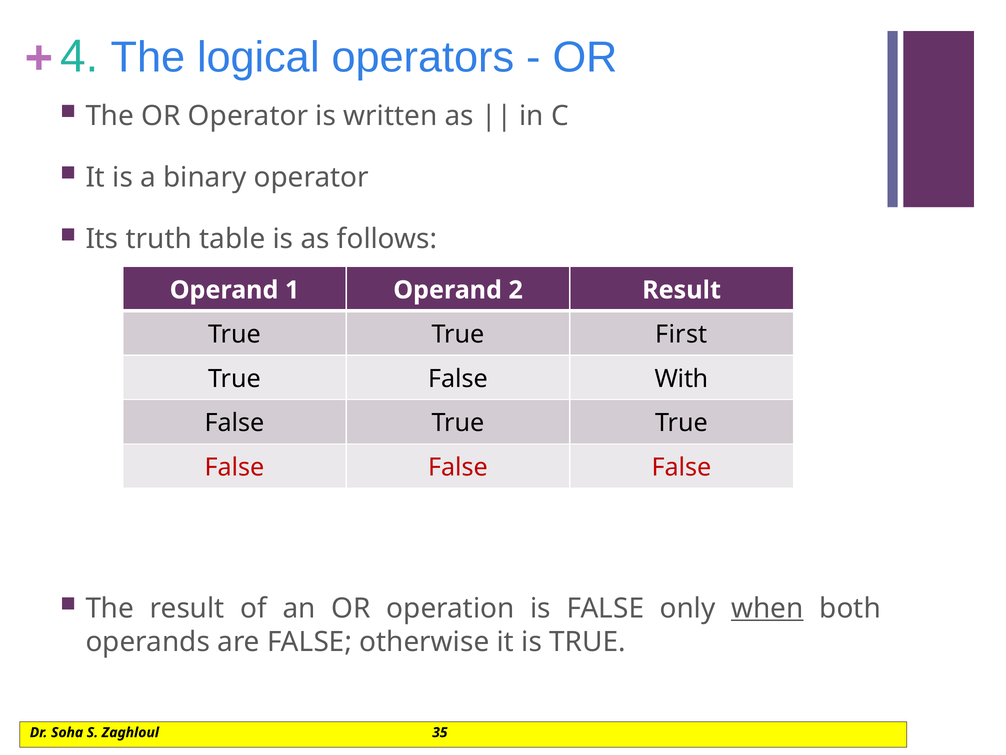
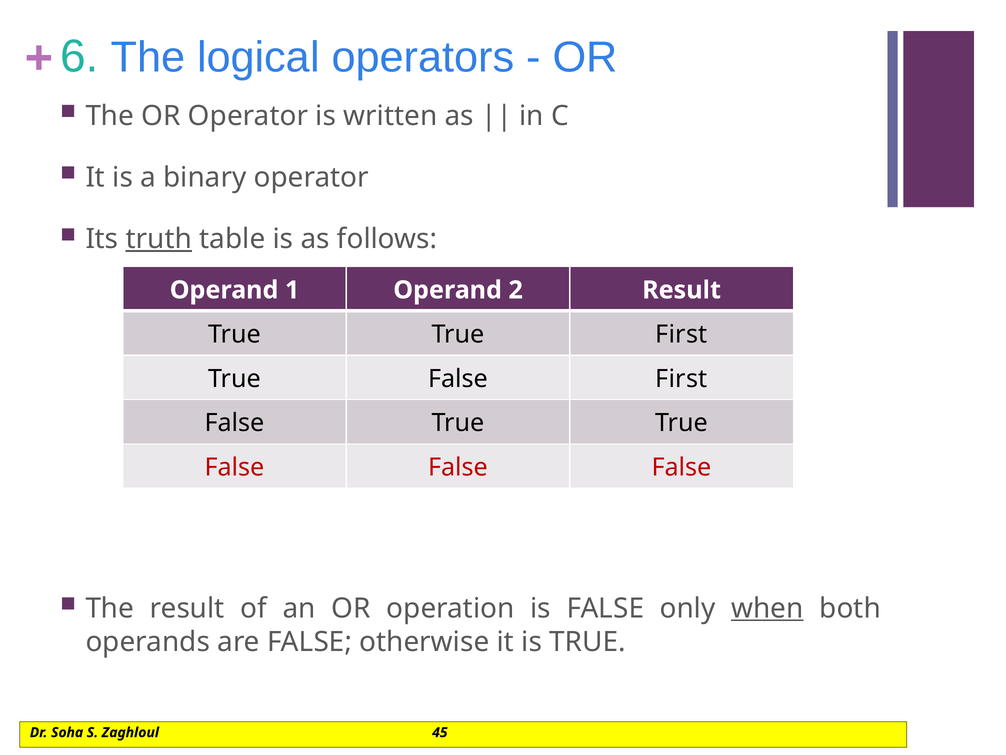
4: 4 -> 6
truth underline: none -> present
False With: With -> First
35: 35 -> 45
